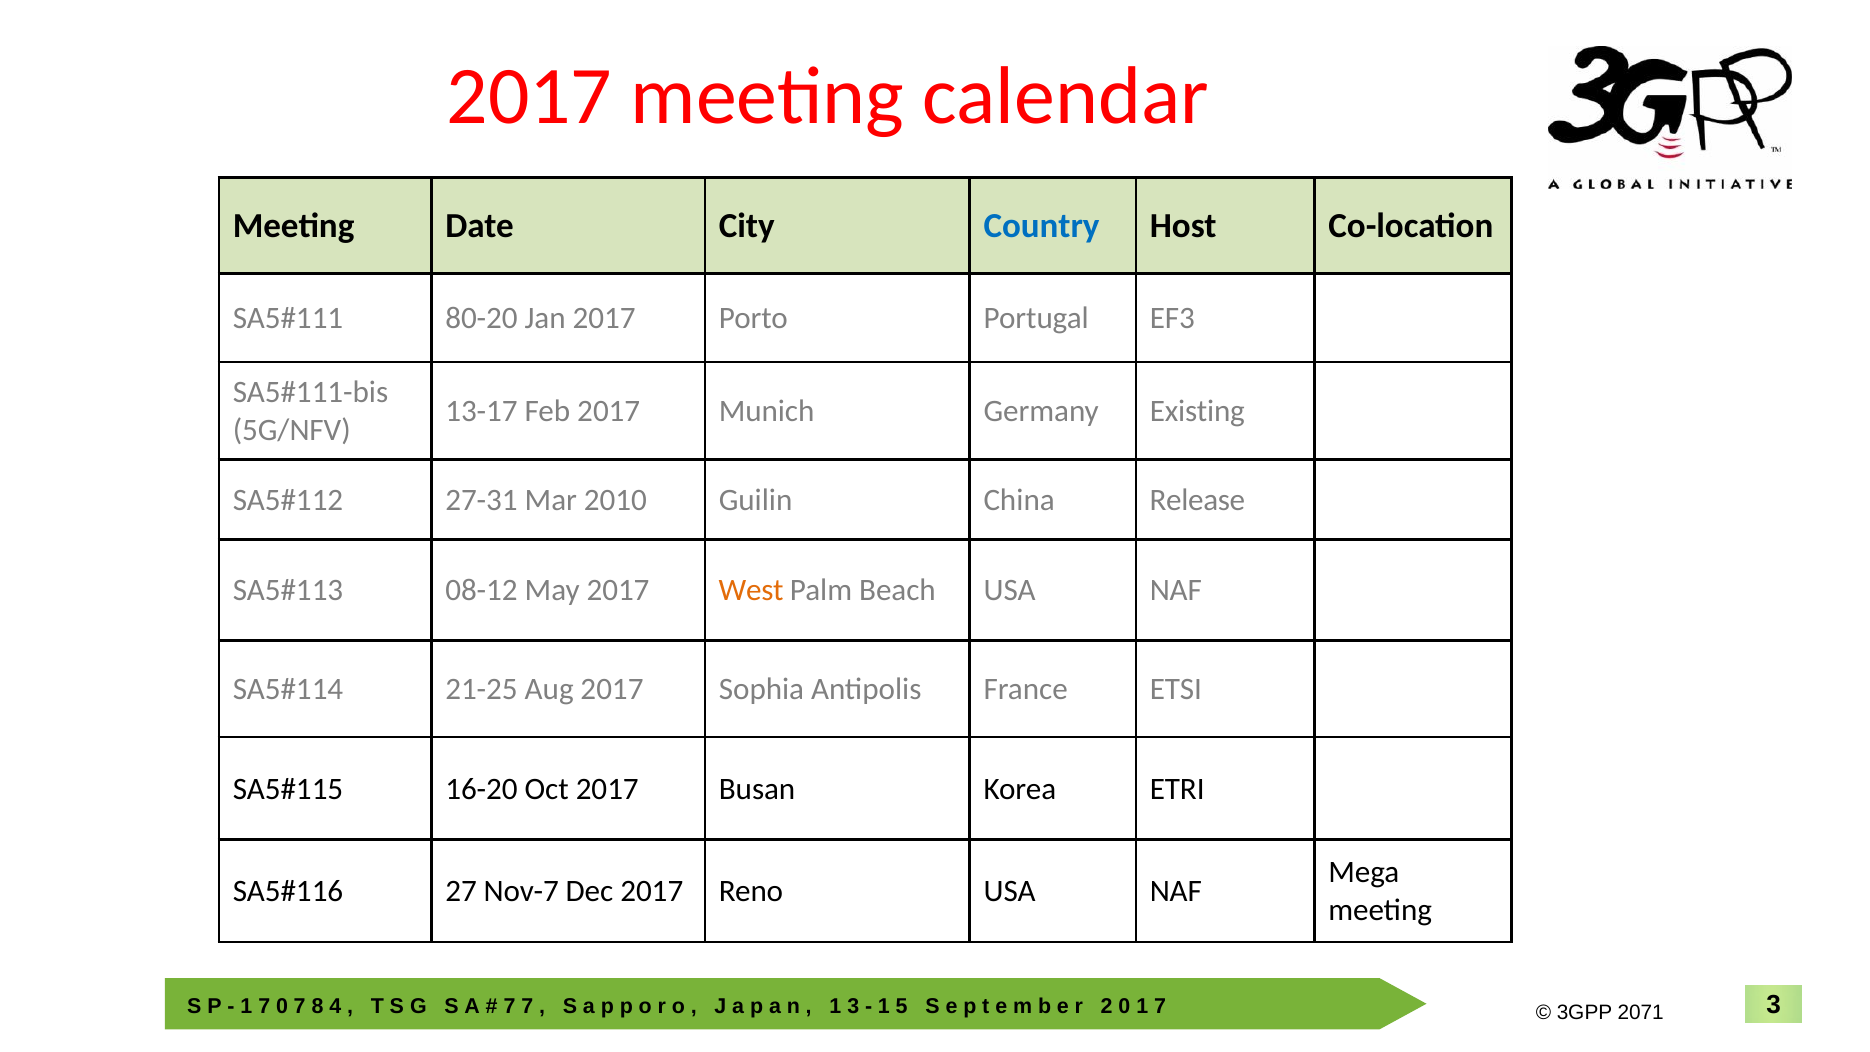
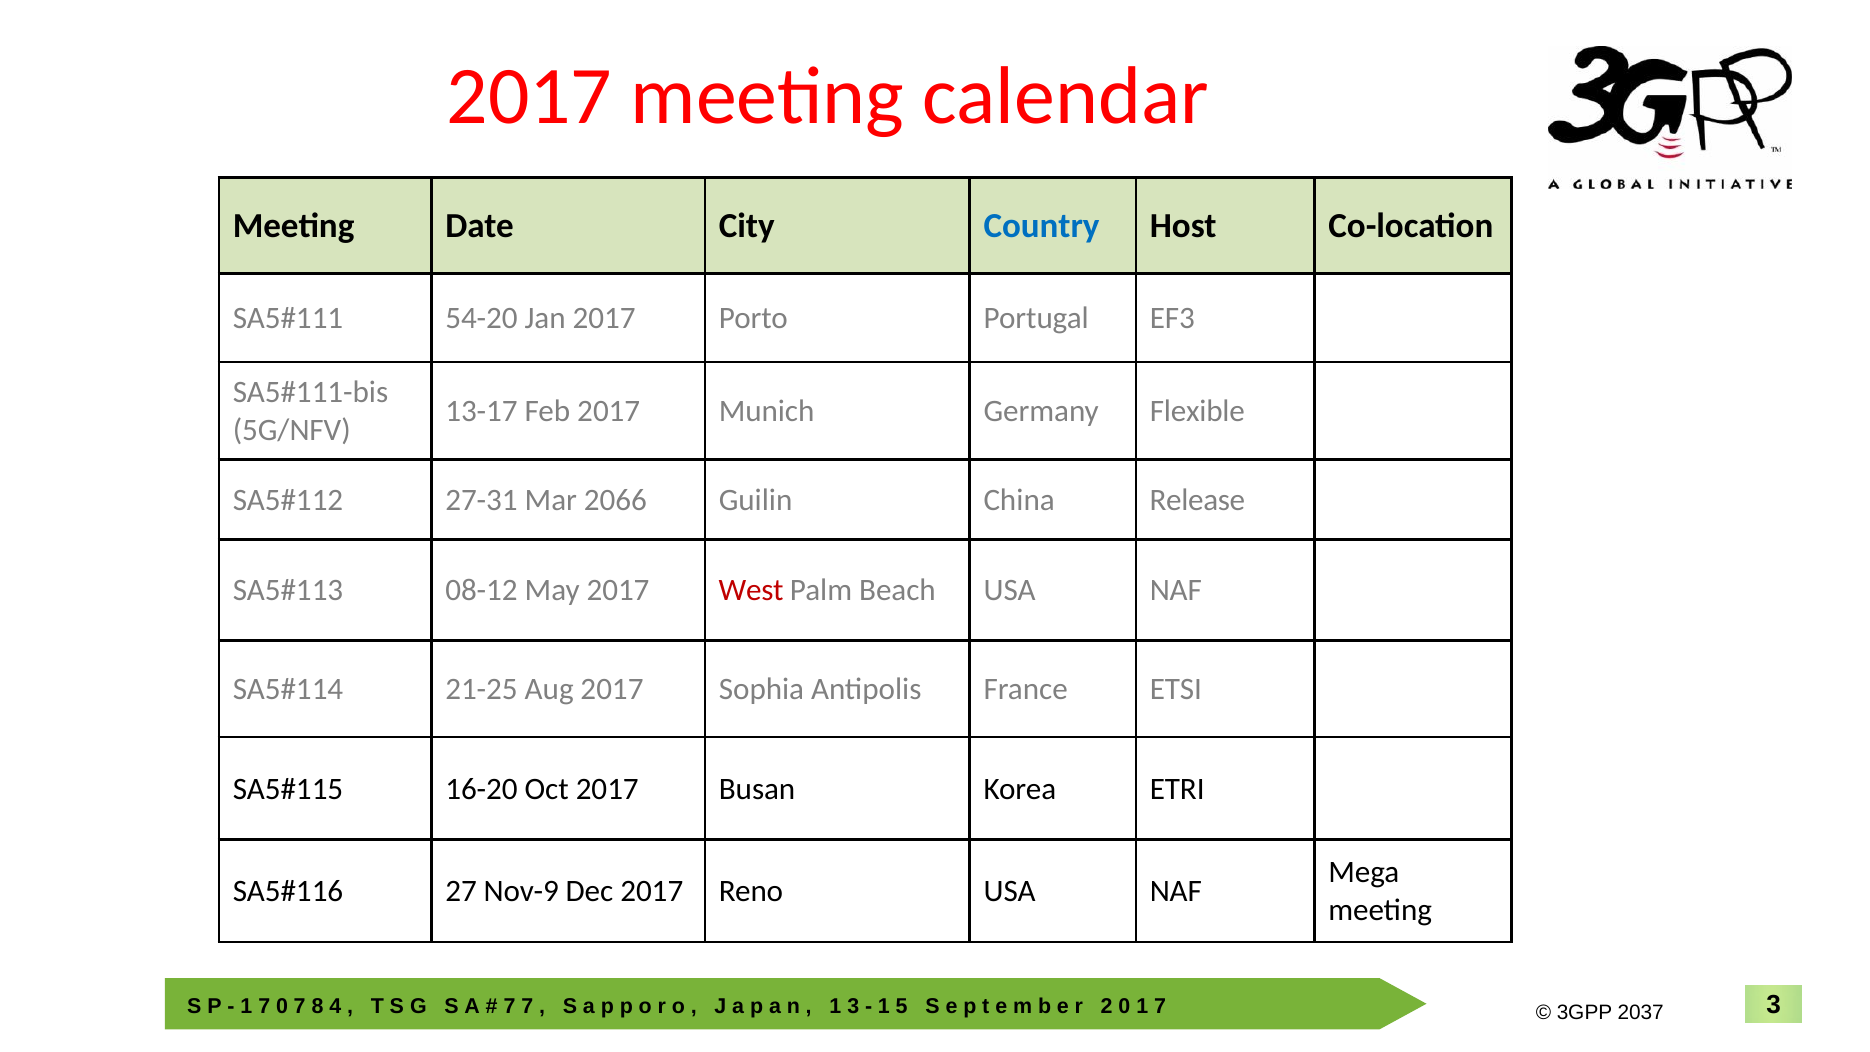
80-20: 80-20 -> 54-20
Existing: Existing -> Flexible
2010: 2010 -> 2066
West colour: orange -> red
Nov-7: Nov-7 -> Nov-9
2071: 2071 -> 2037
